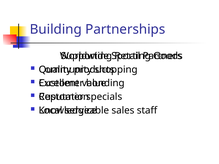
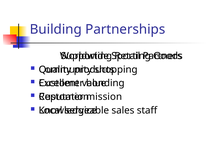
specials: specials -> mission
